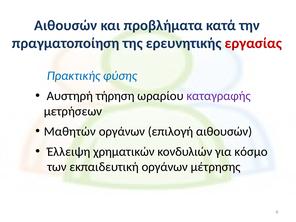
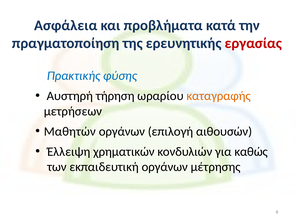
Αιθουσών at (66, 25): Αιθουσών -> Ασφάλεια
καταγραφής colour: purple -> orange
κόσμο: κόσμο -> καθώς
